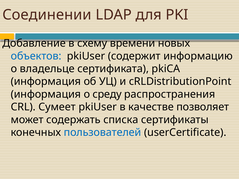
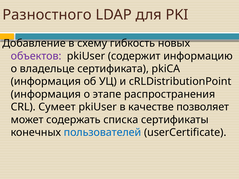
Соединении: Соединении -> Разностного
времени: времени -> гибкость
объектов colour: blue -> purple
среду: среду -> этапе
